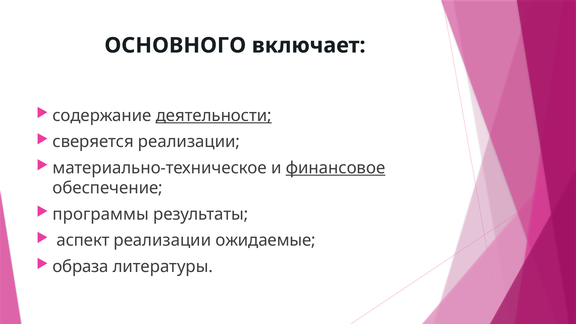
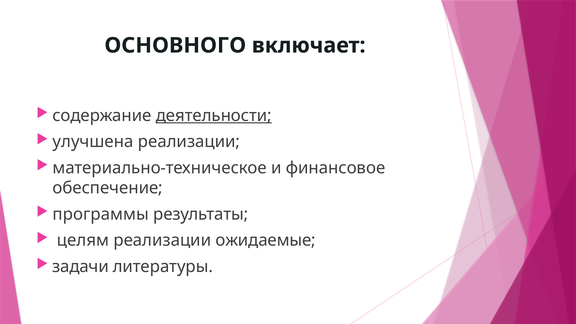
сверяется: сверяется -> улучшена
финансовое underline: present -> none
аспект: аспект -> целям
образа: образа -> задачи
